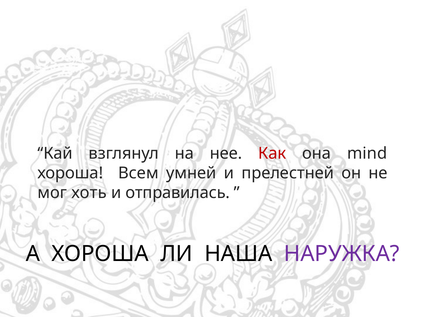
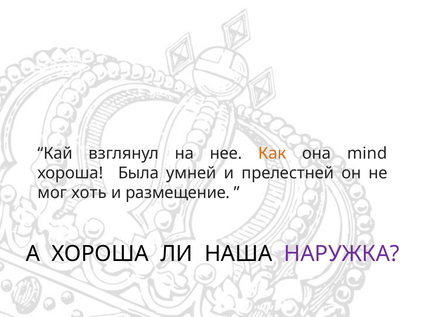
Как colour: red -> orange
Всем: Всем -> Была
отправилась: отправилась -> размещение
